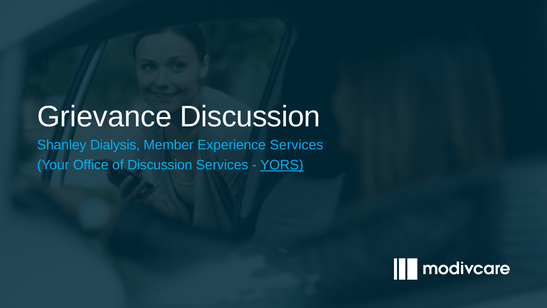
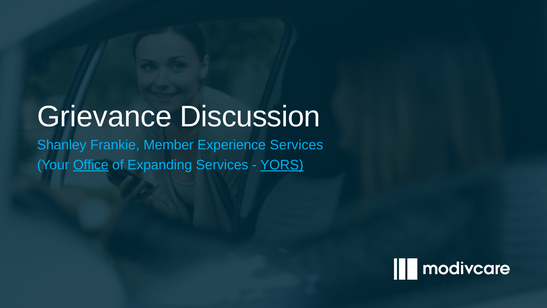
Dialysis: Dialysis -> Frankie
Office underline: none -> present
of Discussion: Discussion -> Expanding
